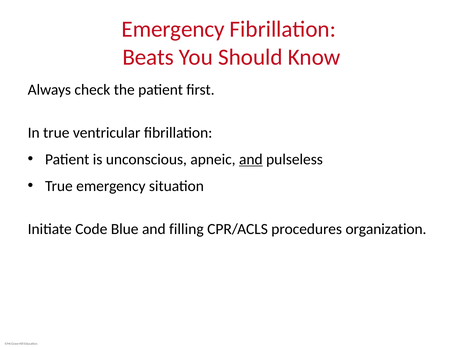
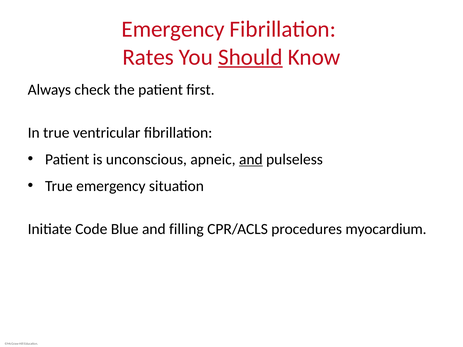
Beats: Beats -> Rates
Should underline: none -> present
organization: organization -> myocardium
